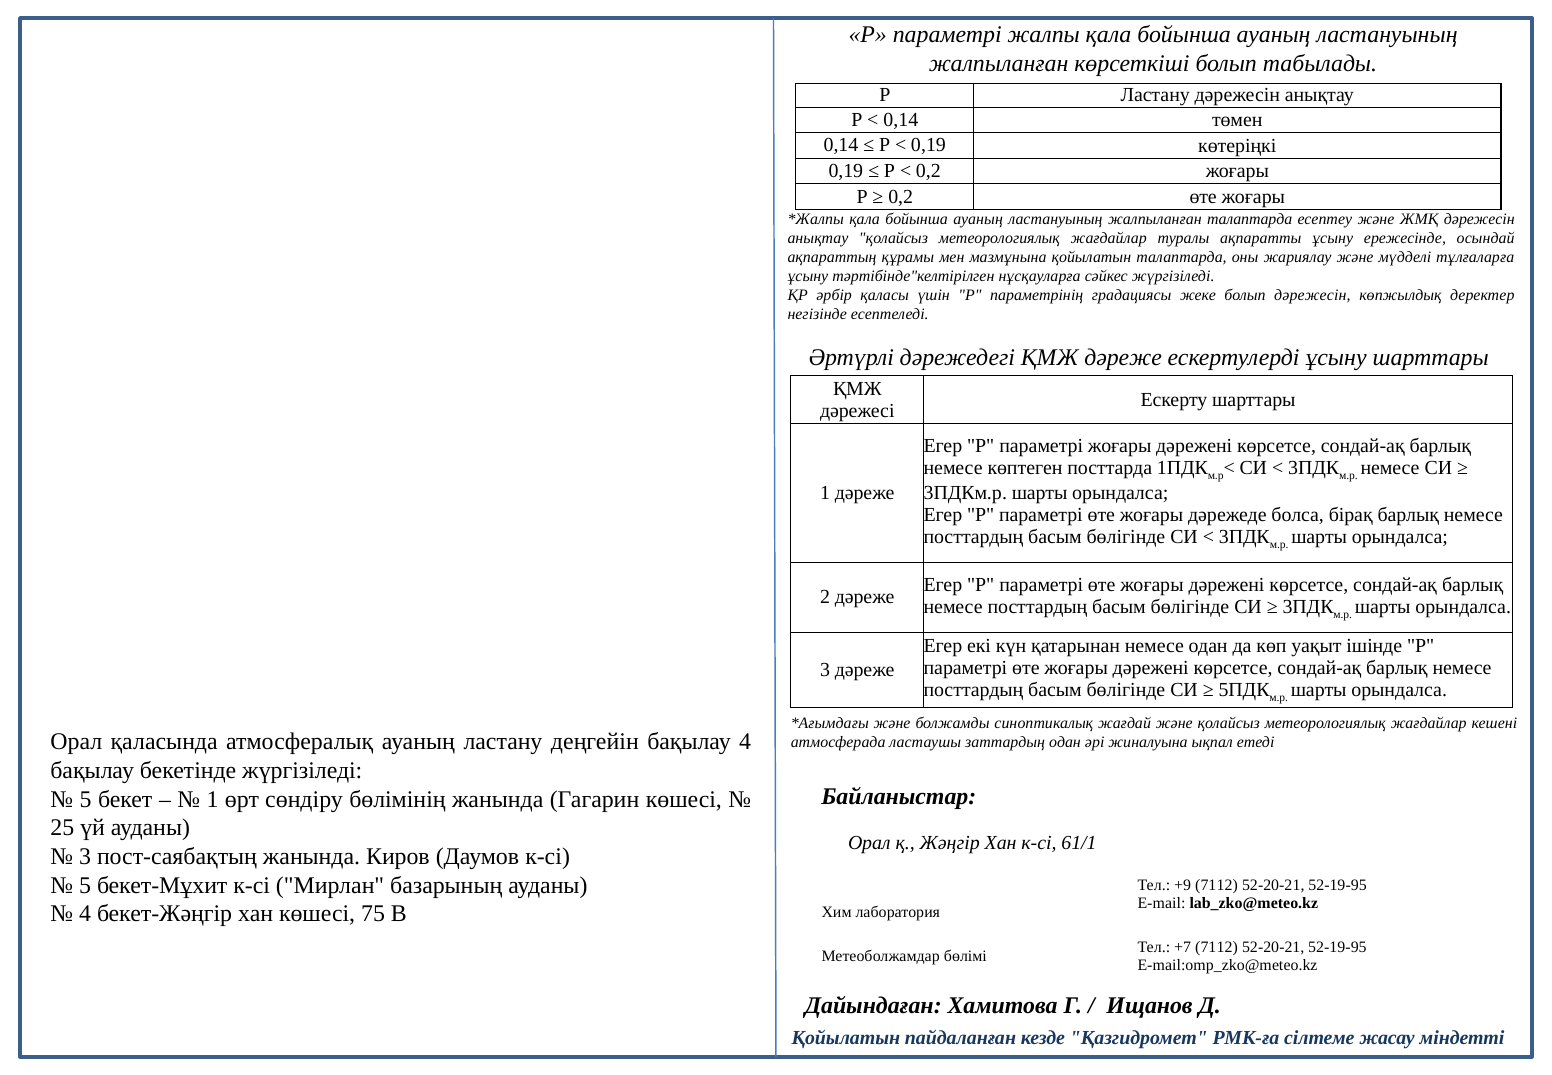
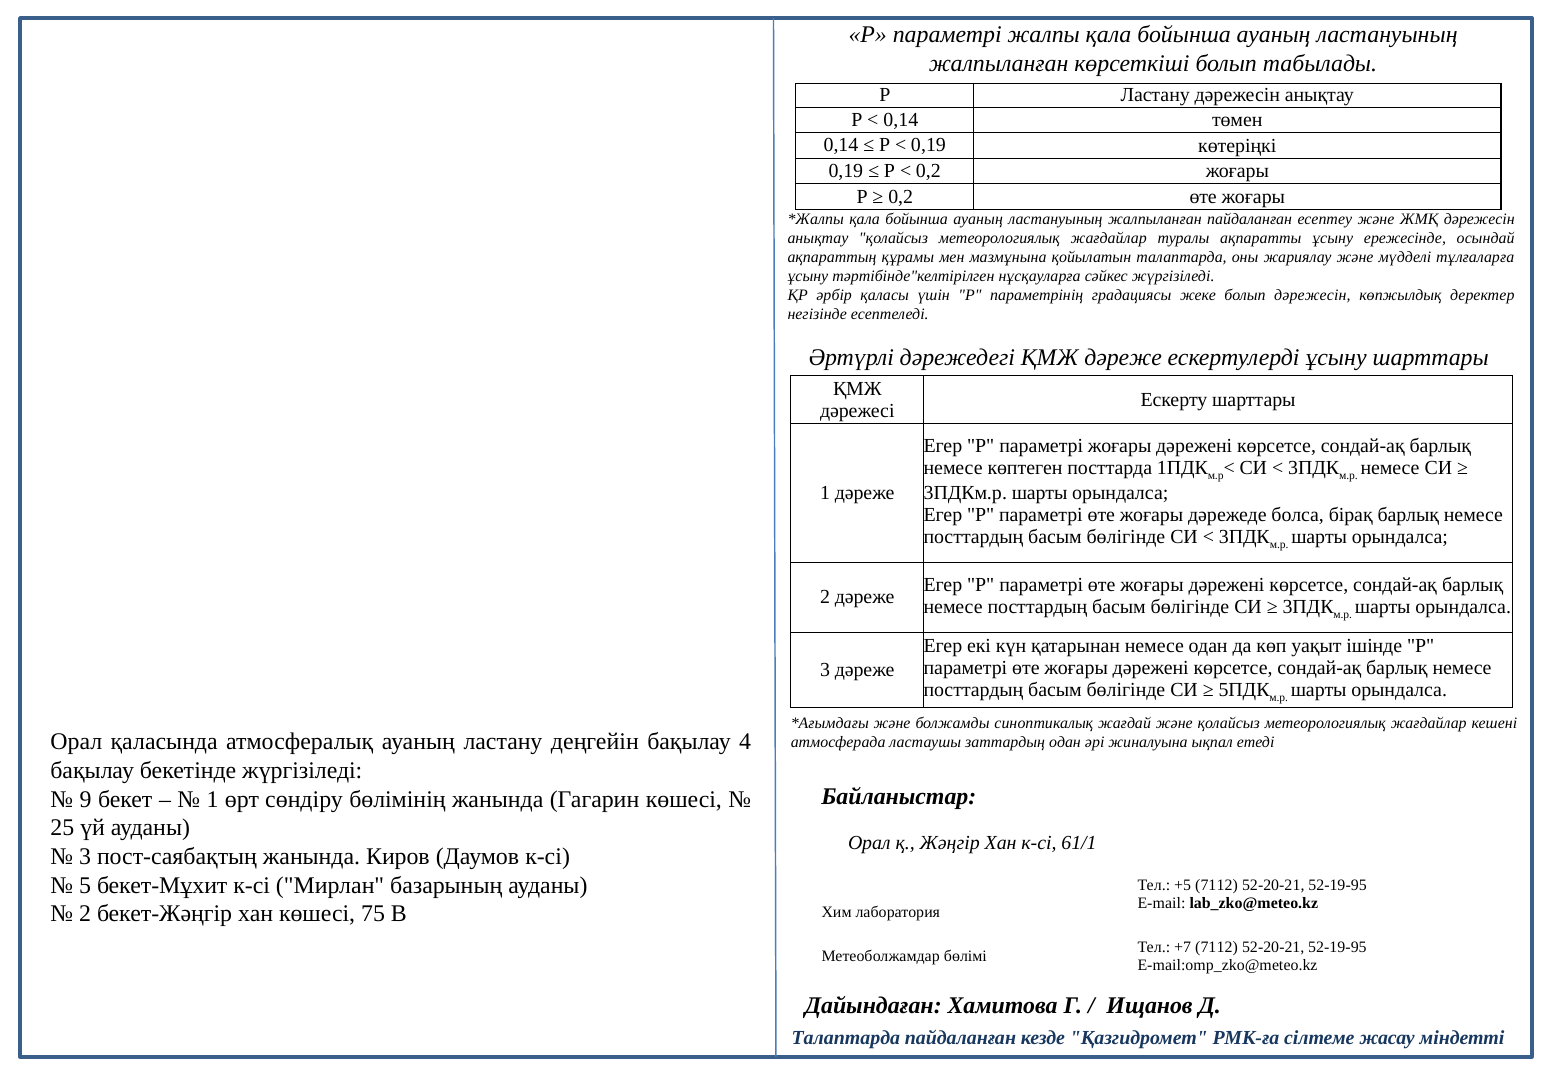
жалпыланған талаптарда: талаптарда -> пайдаланған
5 at (86, 799): 5 -> 9
+9: +9 -> +5
4 at (85, 914): 4 -> 2
Қойылатын at (846, 1038): Қойылатын -> Талаптарда
